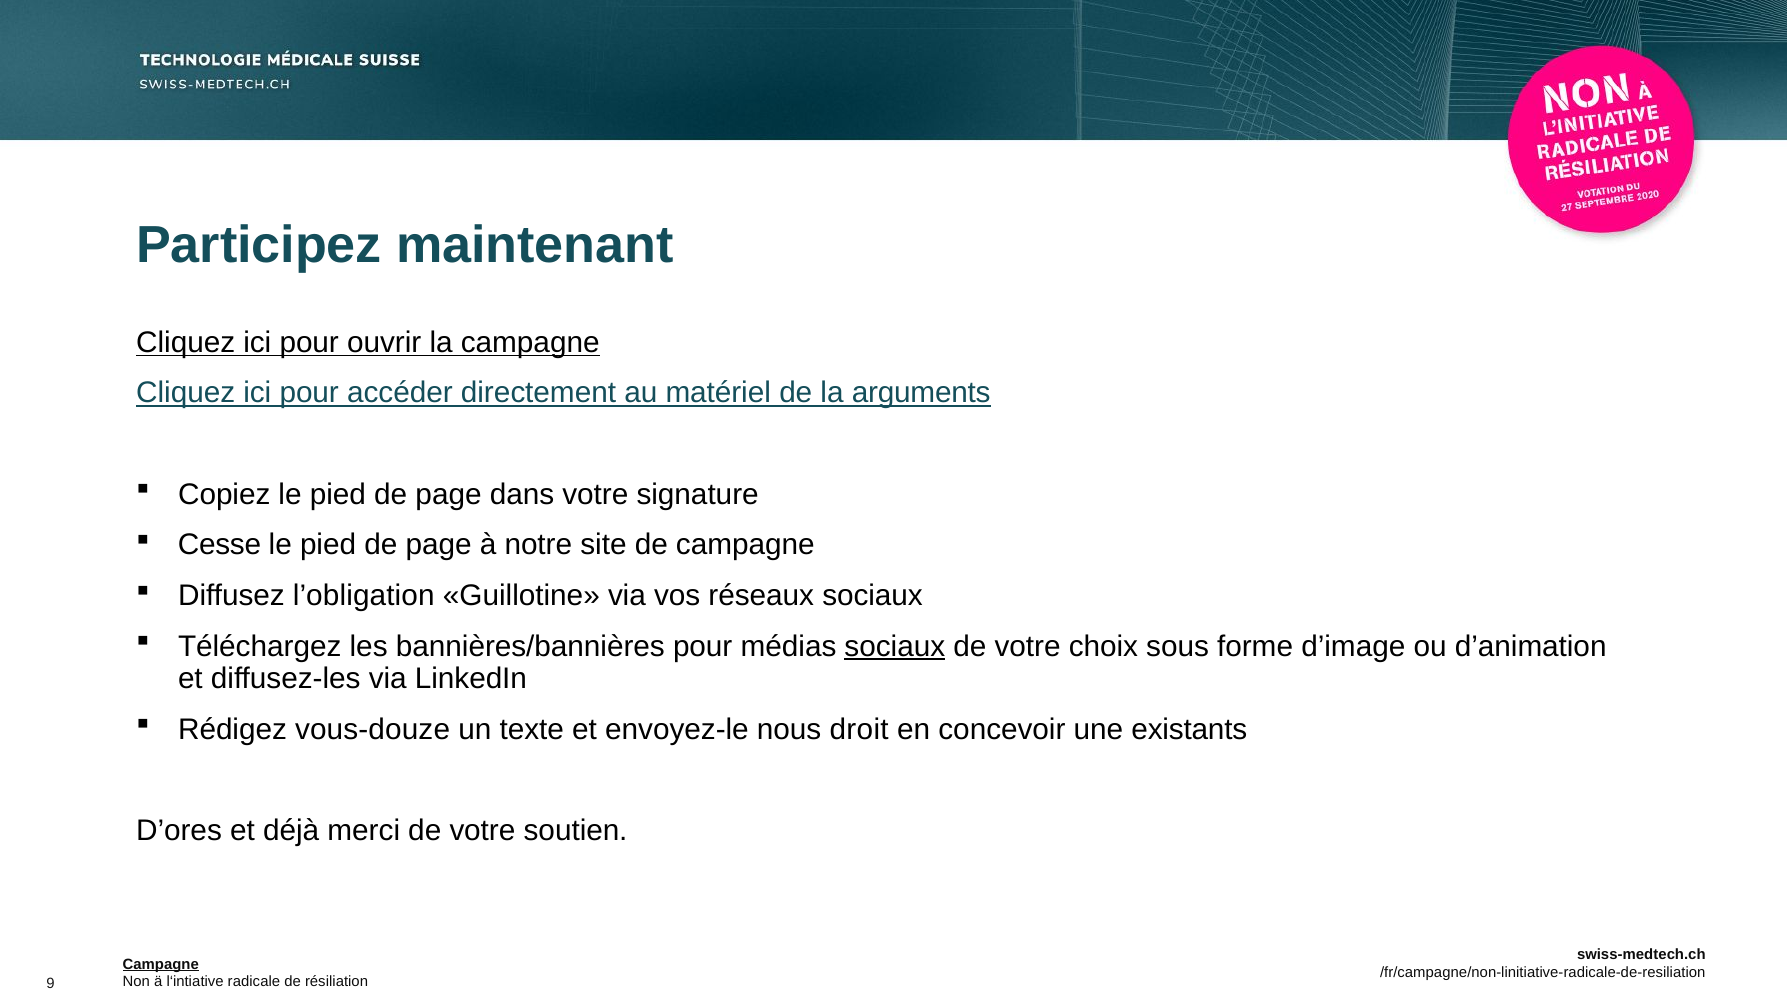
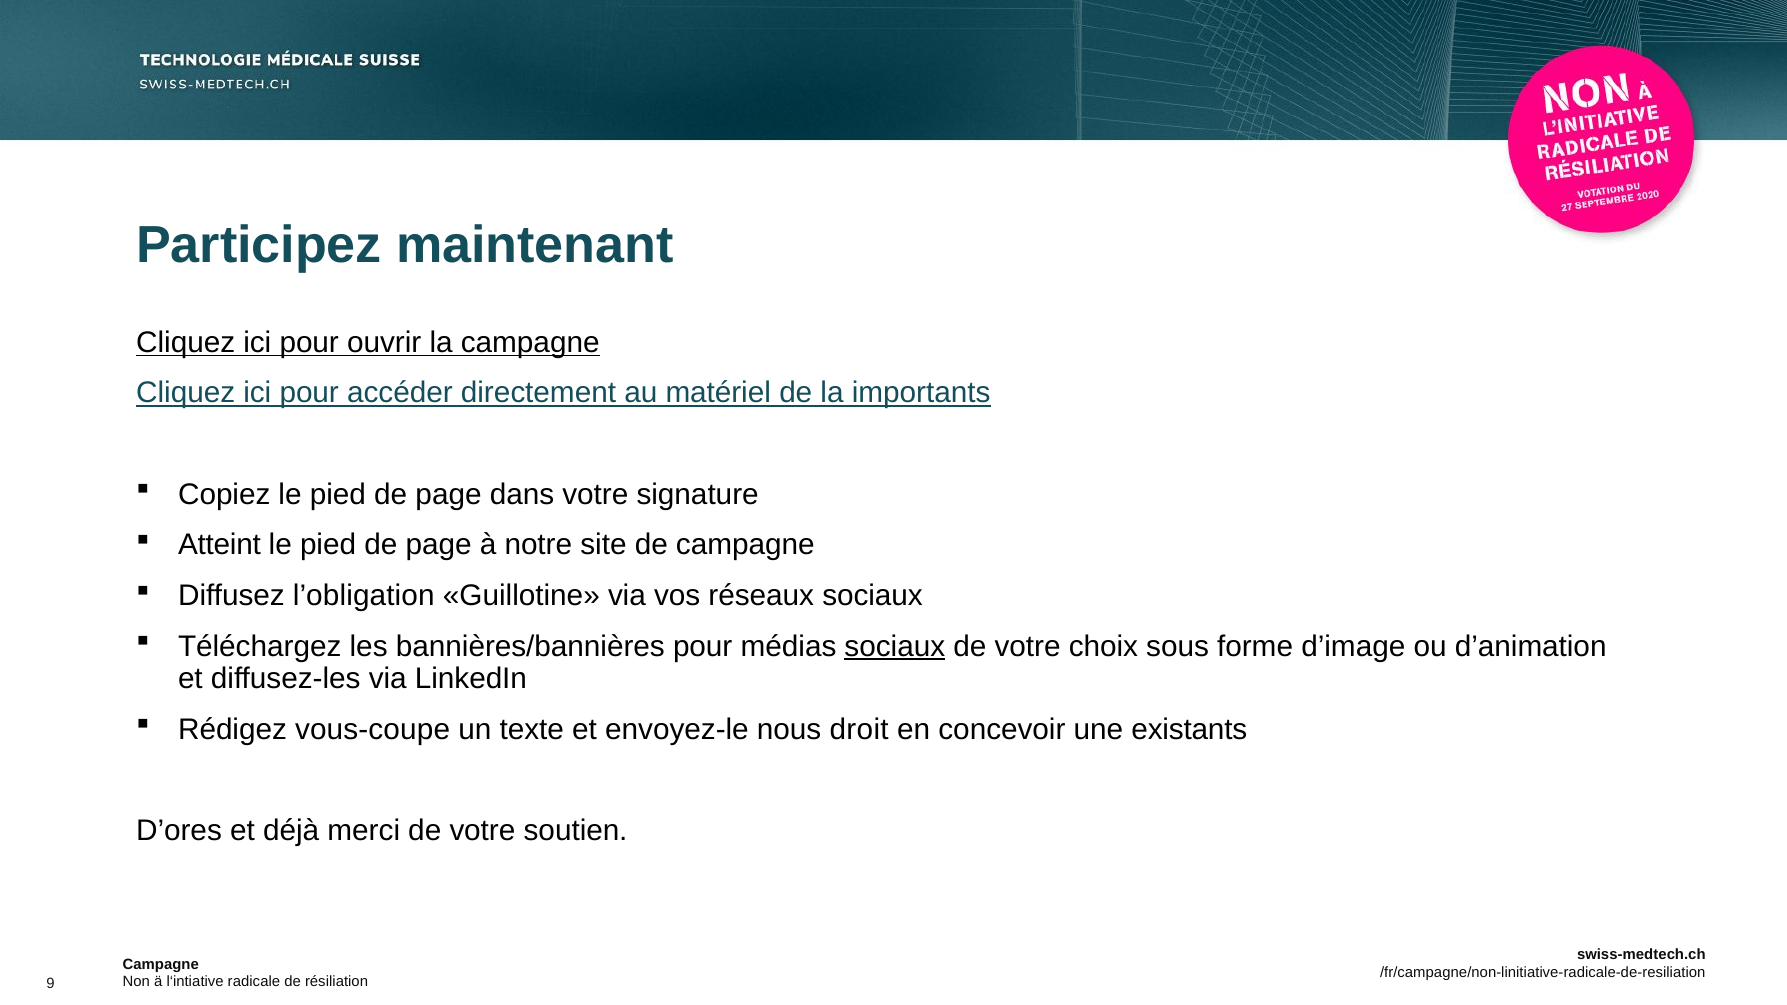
arguments: arguments -> importants
Cesse: Cesse -> Atteint
vous-douze: vous-douze -> vous-coupe
Campagne at (161, 964) underline: present -> none
